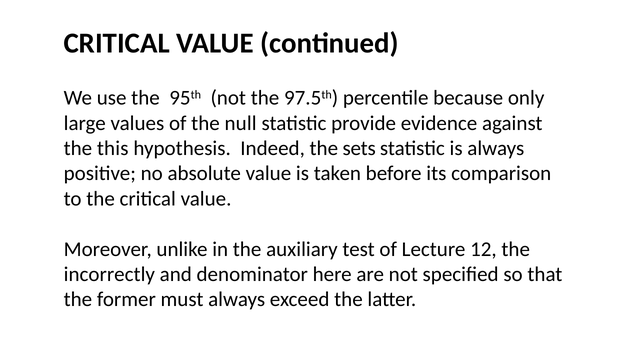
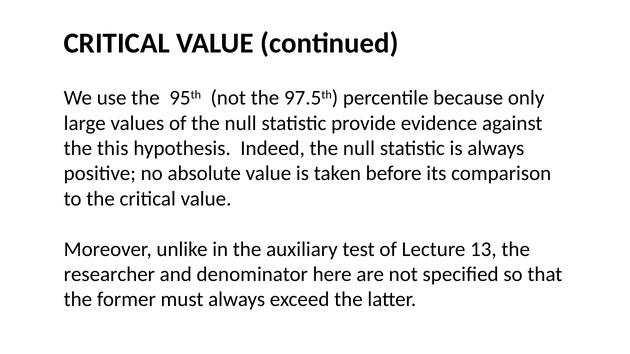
Indeed the sets: sets -> null
12: 12 -> 13
incorrectly: incorrectly -> researcher
